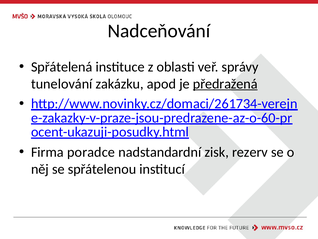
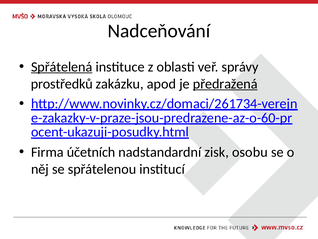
Spřátelená underline: none -> present
tunelování: tunelování -> prostředků
poradce: poradce -> účetních
rezerv: rezerv -> osobu
